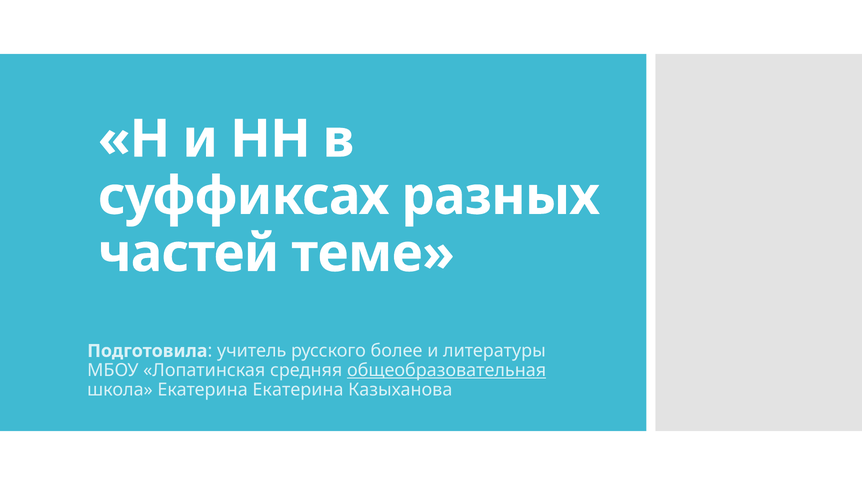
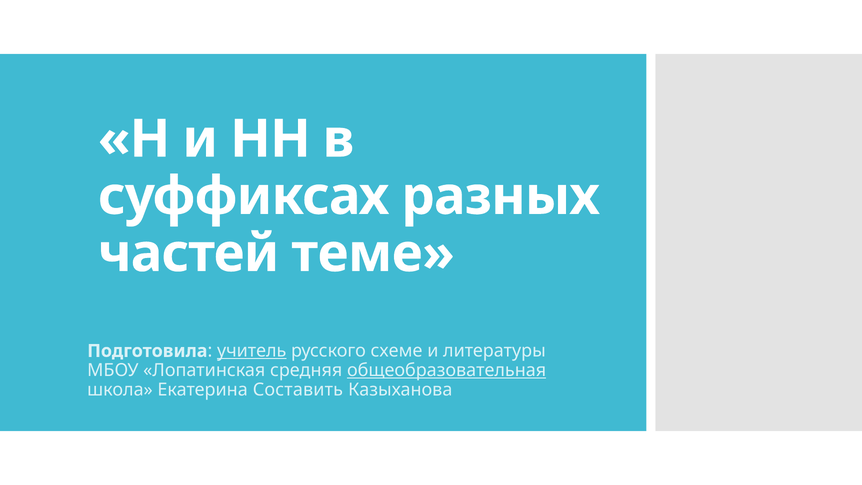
учитель underline: none -> present
более: более -> схеме
Екатерина Екатерина: Екатерина -> Составить
